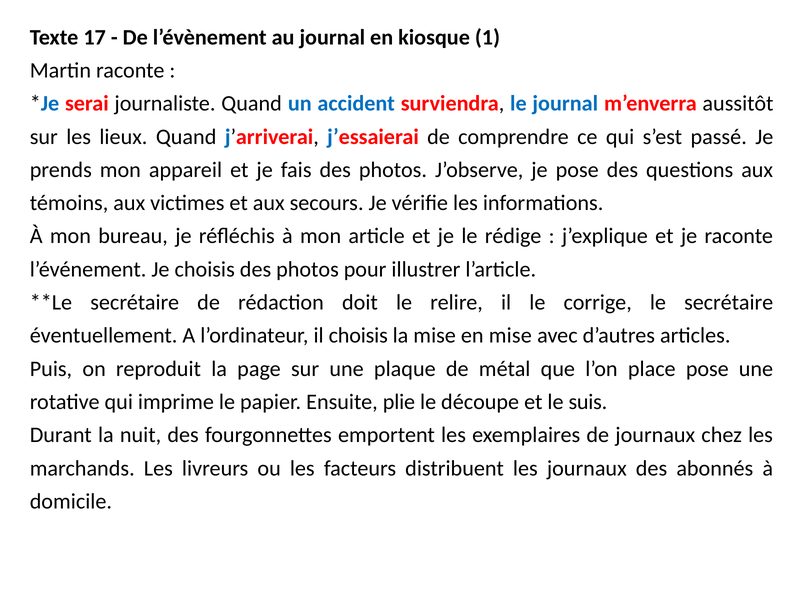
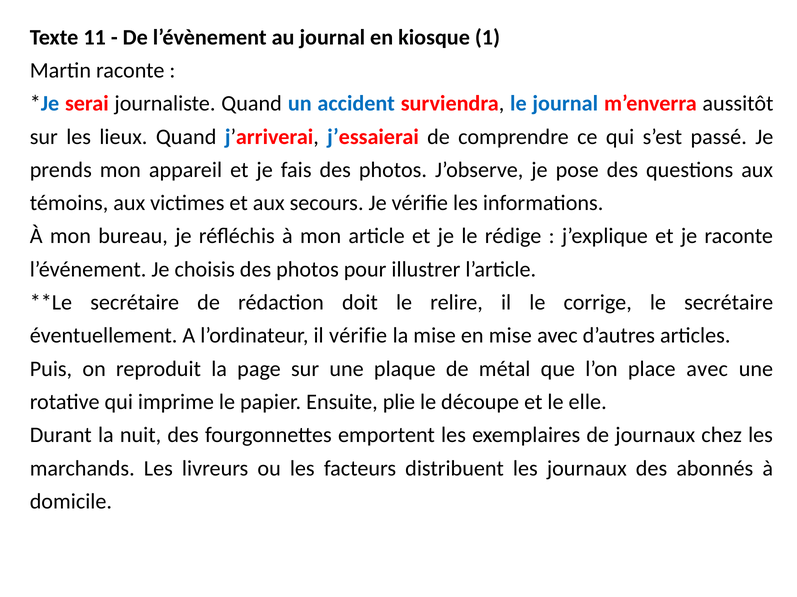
17: 17 -> 11
il choisis: choisis -> vérifie
place pose: pose -> avec
suis: suis -> elle
